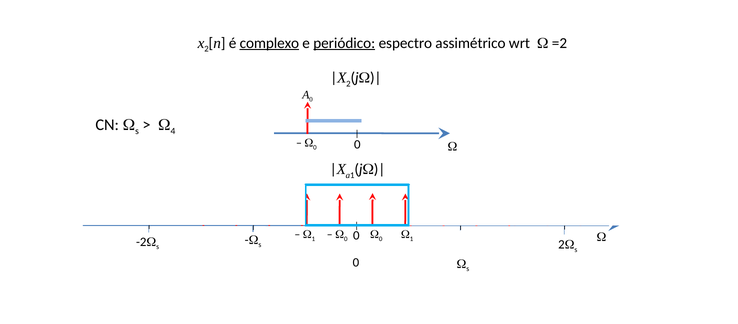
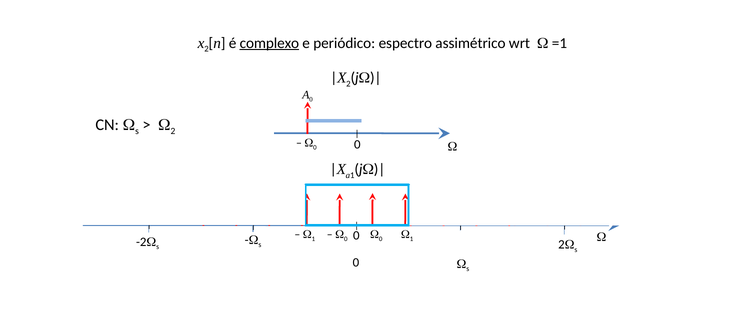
periódico underline: present -> none
=2: =2 -> =1
4 at (173, 131): 4 -> 2
